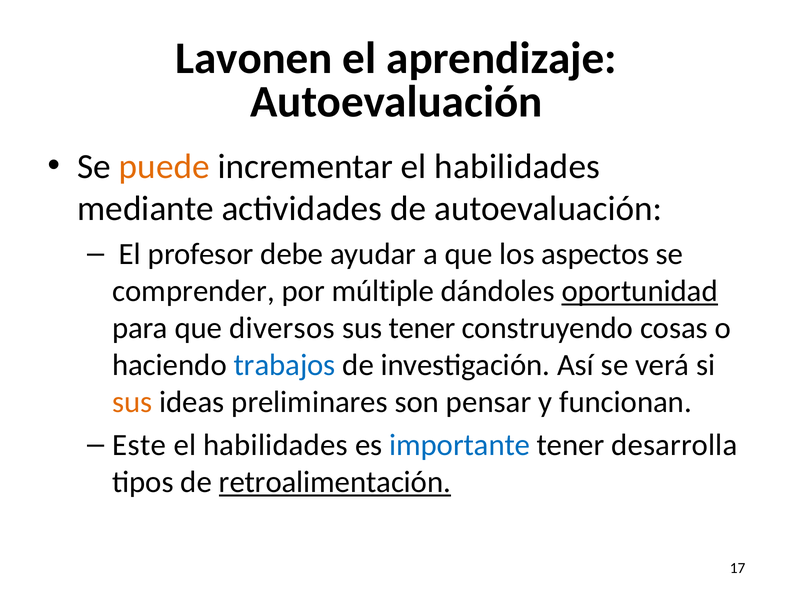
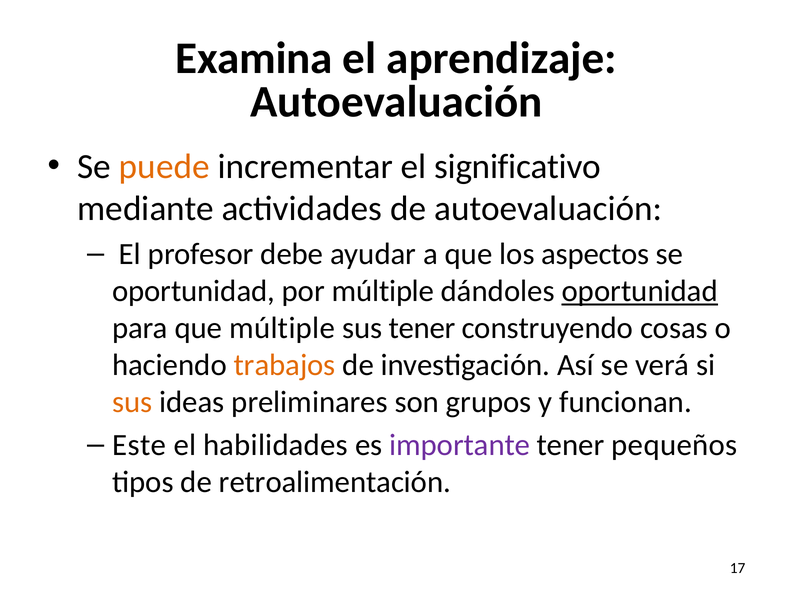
Lavonen: Lavonen -> Examina
incrementar el habilidades: habilidades -> significativo
comprender at (193, 291): comprender -> oportunidad
que diversos: diversos -> múltiple
trabajos colour: blue -> orange
pensar: pensar -> grupos
importante colour: blue -> purple
desarrolla: desarrolla -> pequeños
retroalimentación underline: present -> none
